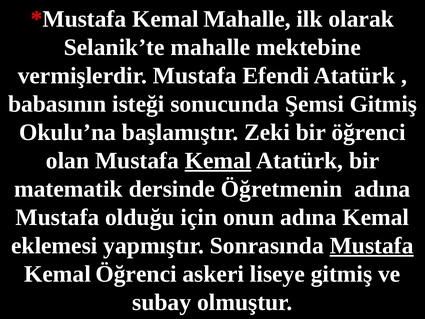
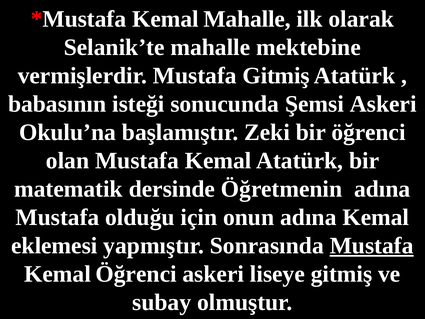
Mustafa Efendi: Efendi -> Gitmiş
Şemsi Gitmiş: Gitmiş -> Askeri
Kemal at (218, 161) underline: present -> none
